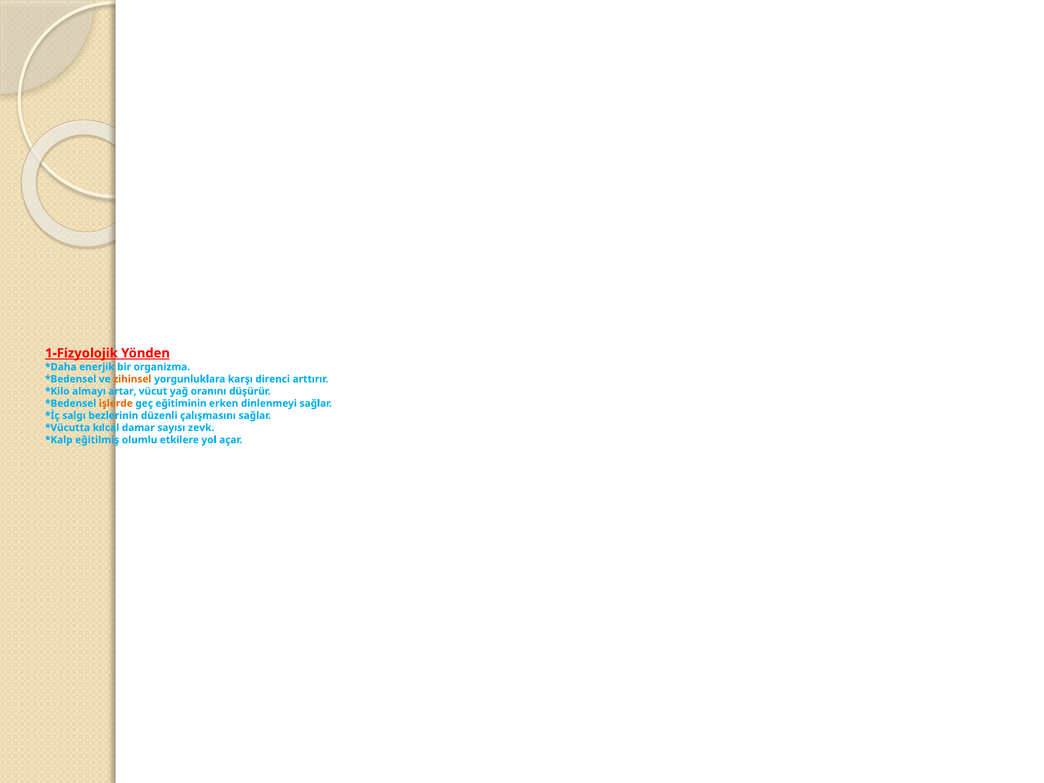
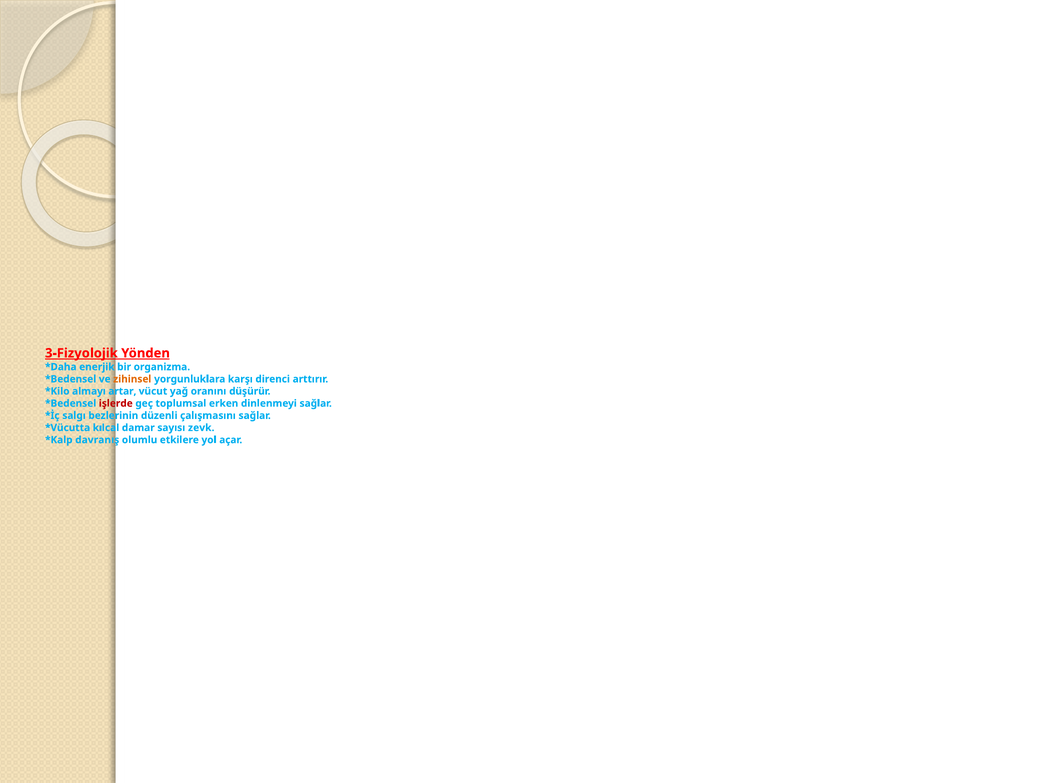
1-Fizyolojik: 1-Fizyolojik -> 3-Fizyolojik
işlerde colour: orange -> red
eğitiminin: eğitiminin -> toplumsal
eğitilmiş: eğitilmiş -> davranış
